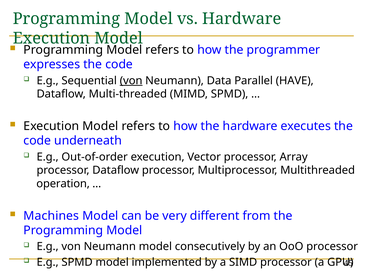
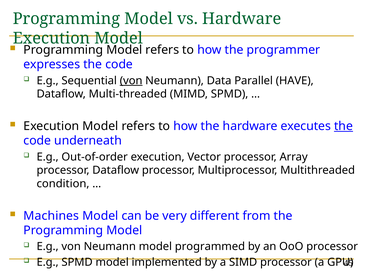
the at (343, 126) underline: none -> present
operation: operation -> condition
consecutively: consecutively -> programmed
